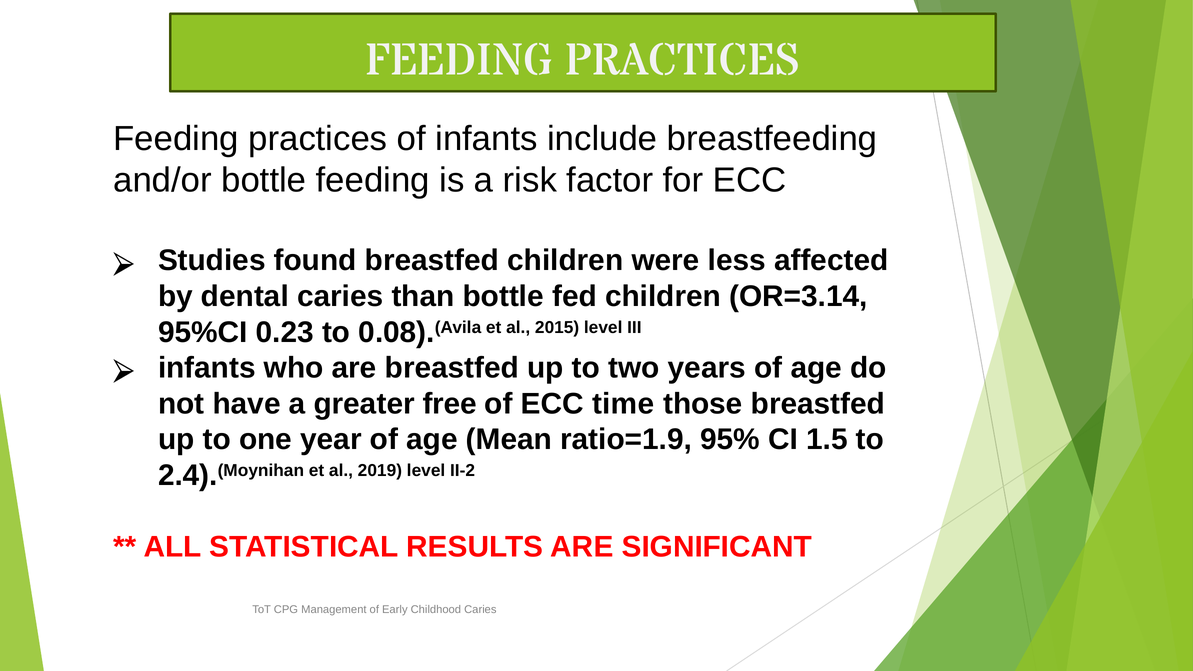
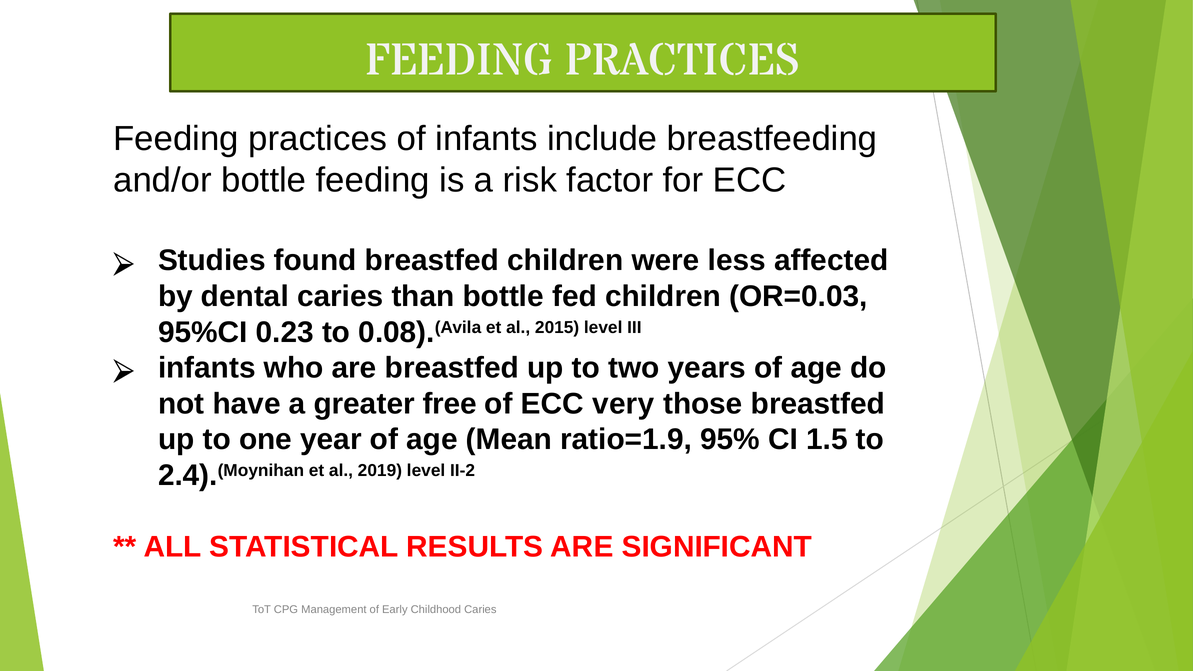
OR=3.14: OR=3.14 -> OR=0.03
time: time -> very
